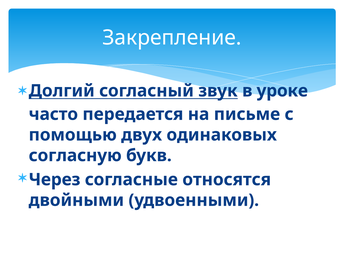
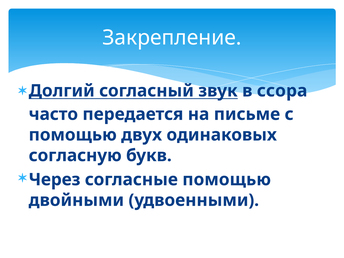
уроке: уроке -> ссора
согласные относятся: относятся -> помощью
